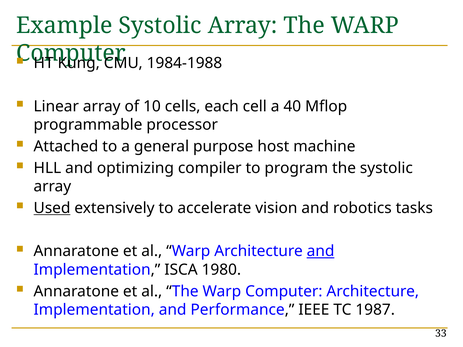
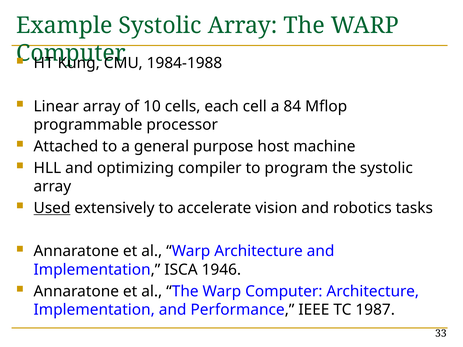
40: 40 -> 84
and at (321, 251) underline: present -> none
1980: 1980 -> 1946
